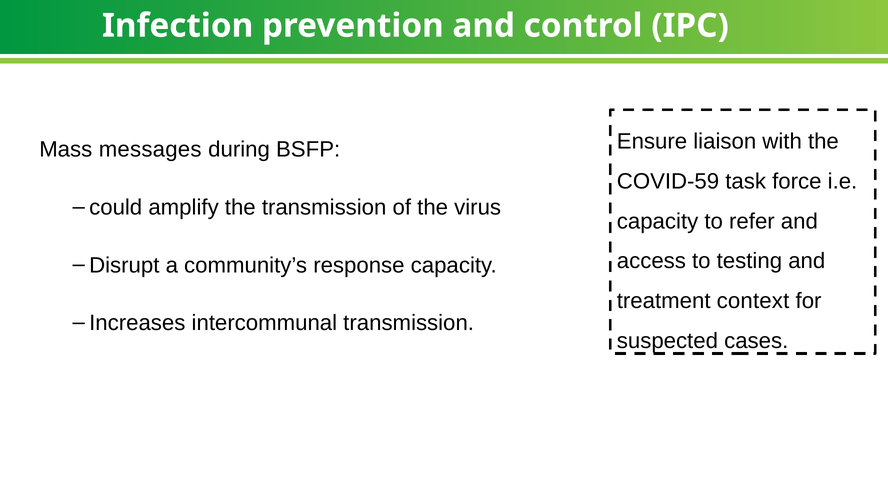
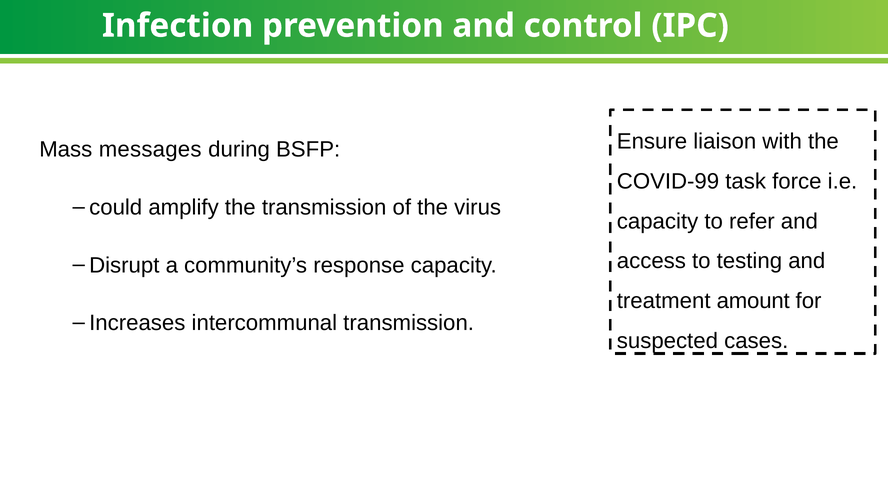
COVID-59: COVID-59 -> COVID-99
context: context -> amount
